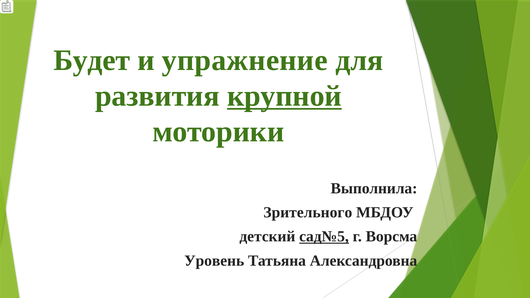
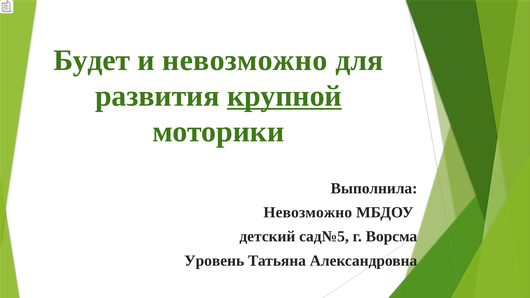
и упражнение: упражнение -> невозможно
Зрительного at (308, 213): Зрительного -> Невозможно
сад№5 underline: present -> none
